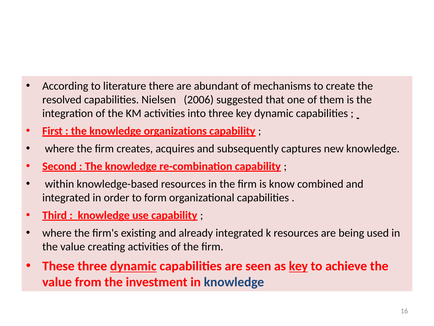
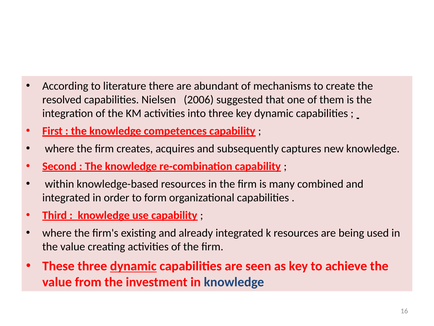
organizations: organizations -> competences
know: know -> many
key at (298, 266) underline: present -> none
